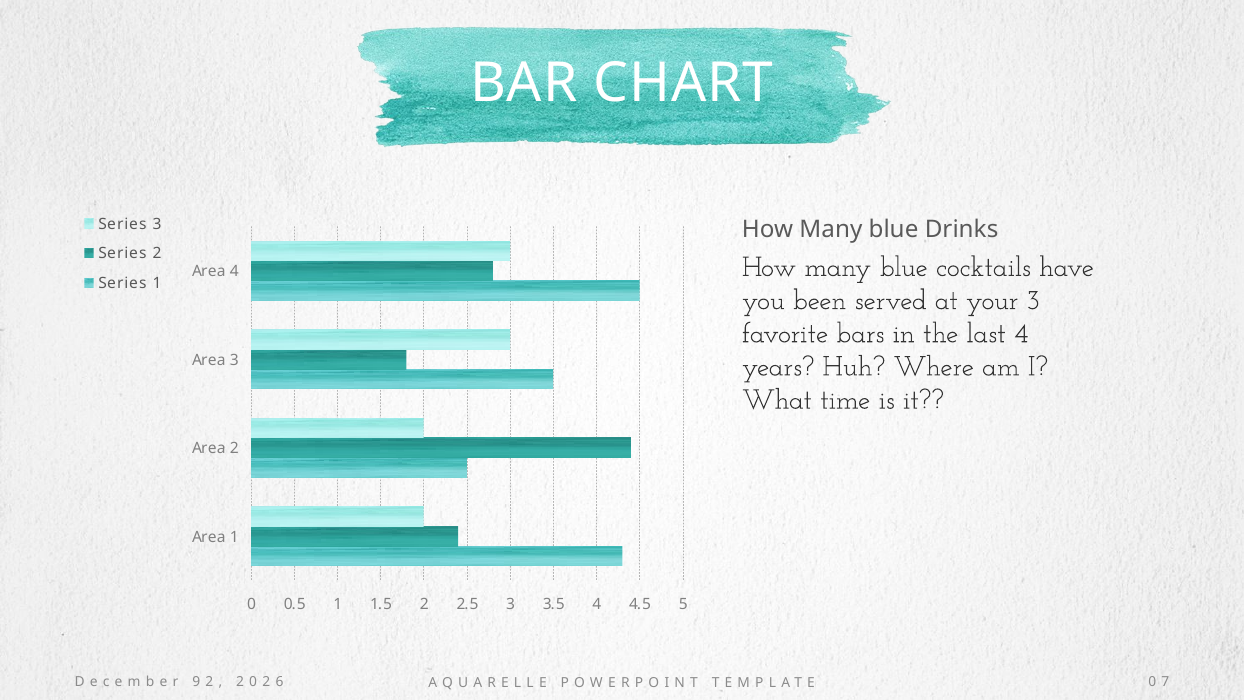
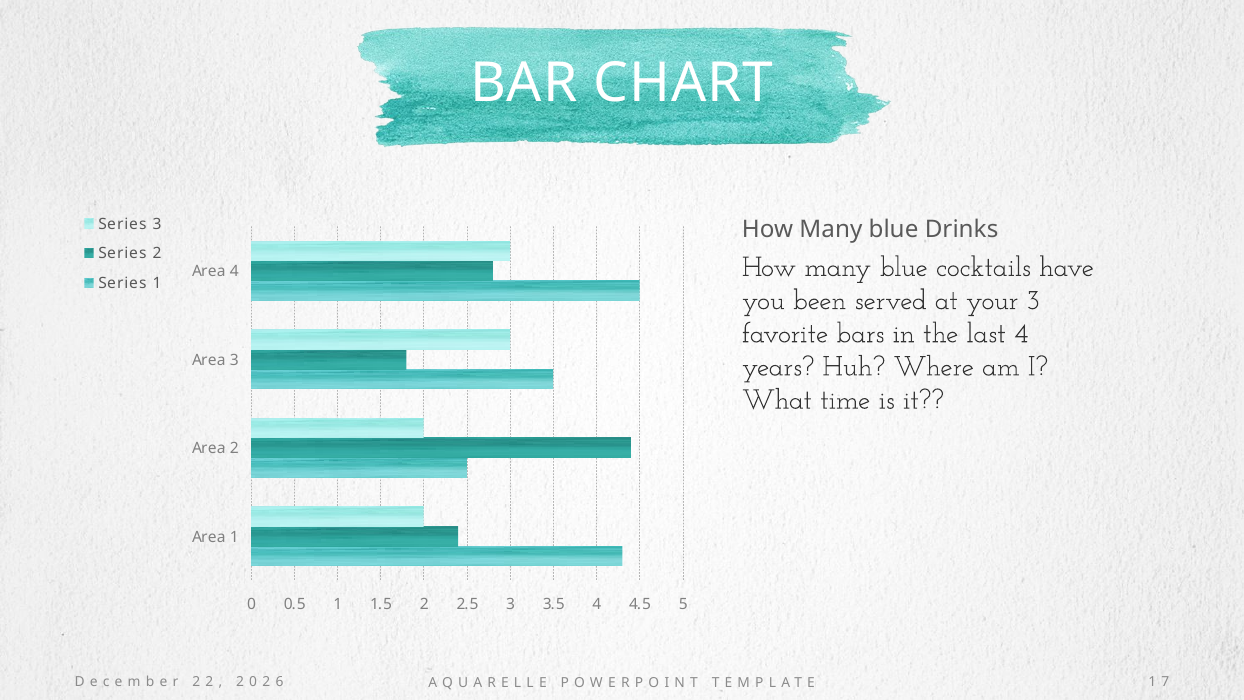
9 at (196, 682): 9 -> 2
0 at (1152, 682): 0 -> 1
